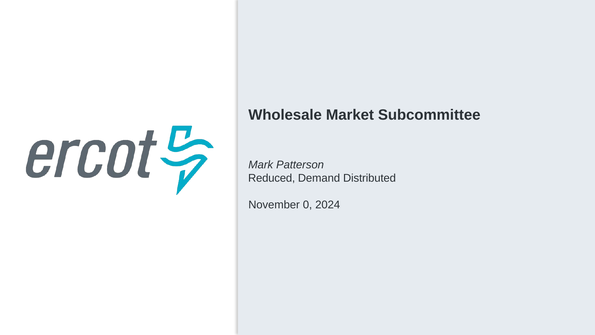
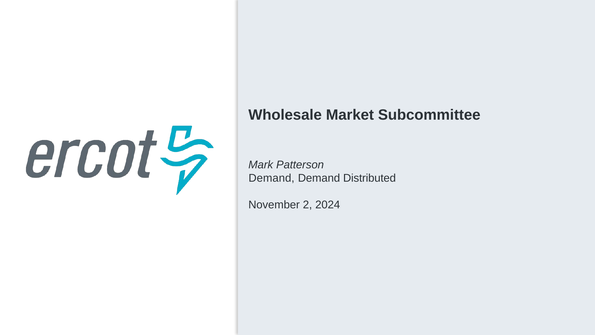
Reduced at (272, 178): Reduced -> Demand
0: 0 -> 2
